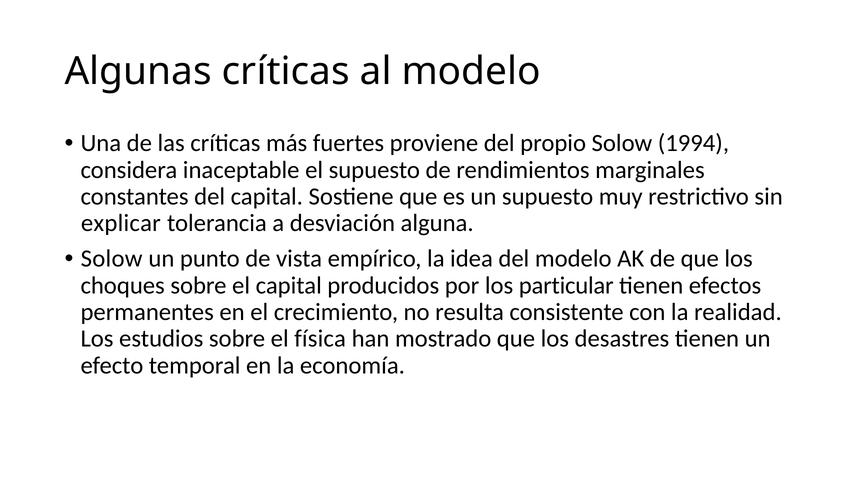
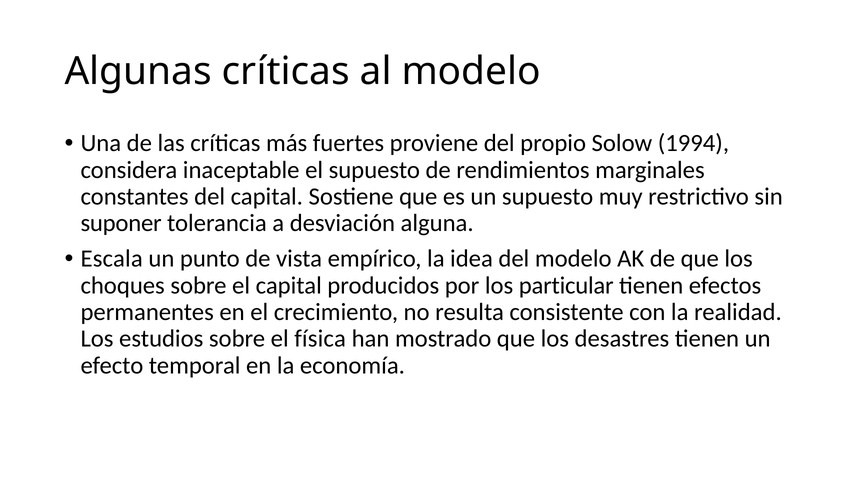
explicar: explicar -> suponer
Solow at (112, 259): Solow -> Escala
